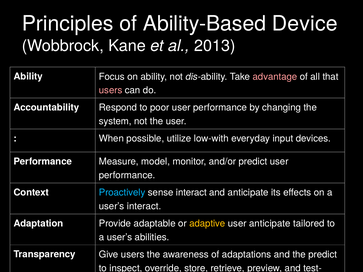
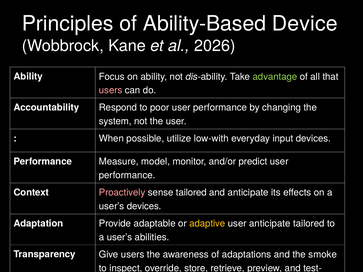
2013: 2013 -> 2026
advantage colour: pink -> light green
Proactively colour: light blue -> pink
sense interact: interact -> tailored
user’s interact: interact -> devices
the predict: predict -> smoke
